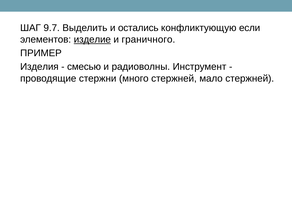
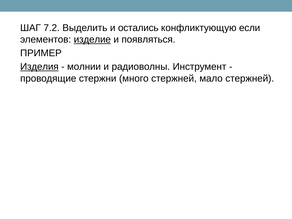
9.7: 9.7 -> 7.2
граничного: граничного -> появляться
Изделия underline: none -> present
смесью: смесью -> молнии
